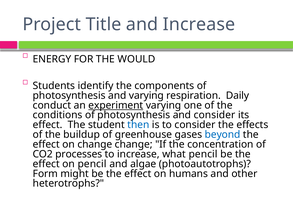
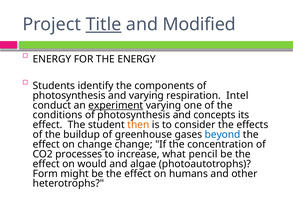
Title underline: none -> present
and Increase: Increase -> Modified
THE WOULD: WOULD -> ENERGY
Daily: Daily -> Intel
and consider: consider -> concepts
then colour: blue -> orange
on pencil: pencil -> would
